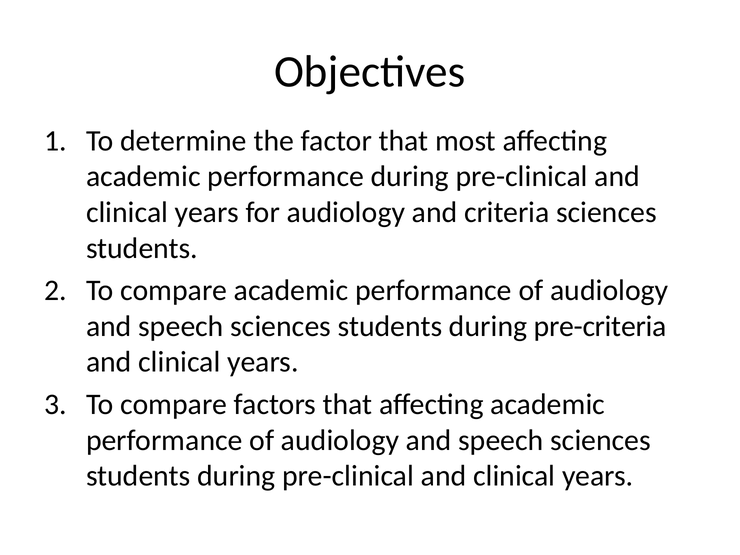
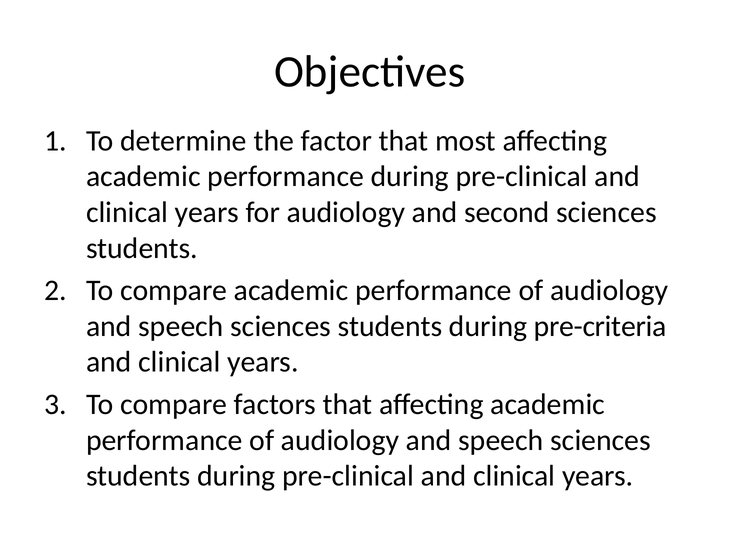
criteria: criteria -> second
